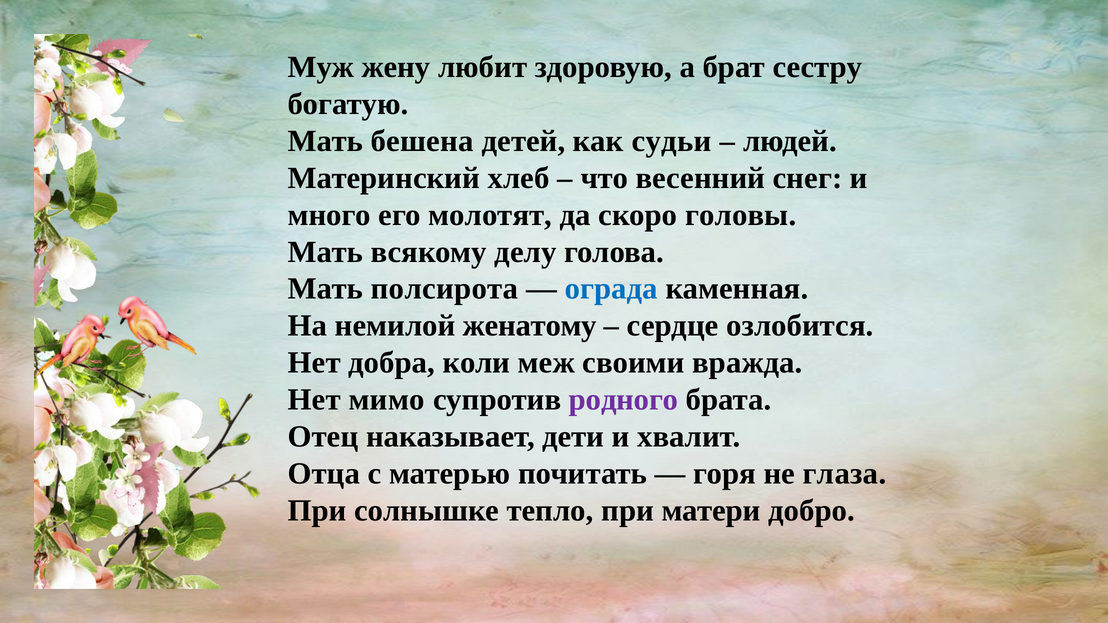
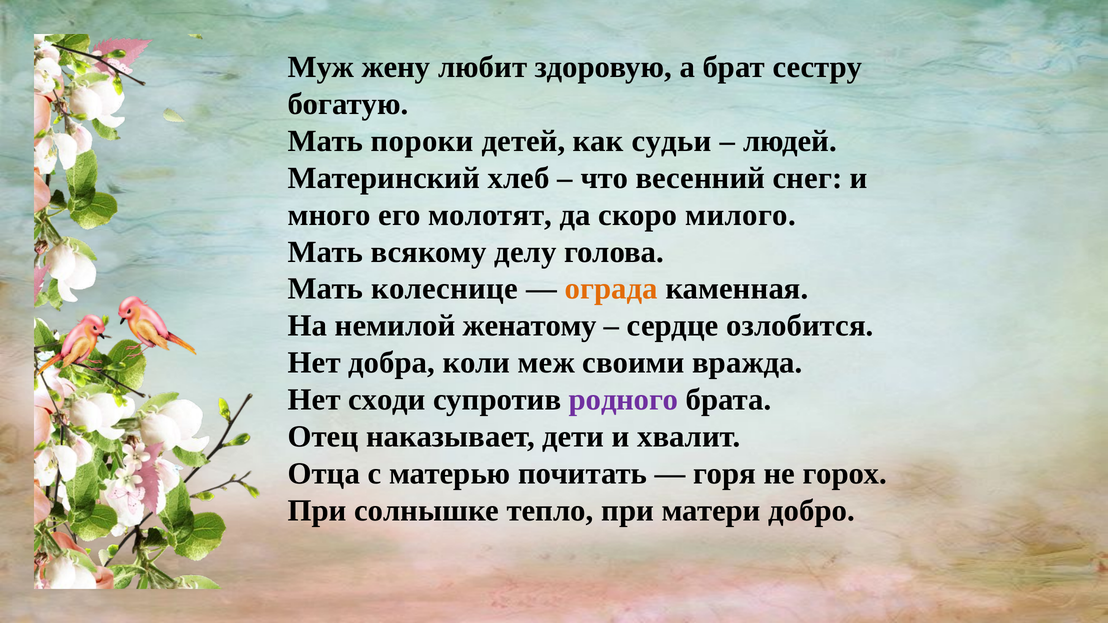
бешена: бешена -> пороки
головы: головы -> милого
полсирота: полсирота -> колеснице
ограда colour: blue -> orange
мимо: мимо -> сходи
глаза: глаза -> горох
